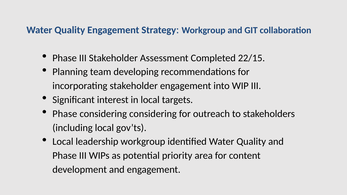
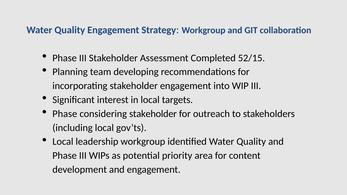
22/15: 22/15 -> 52/15
considering considering: considering -> stakeholder
